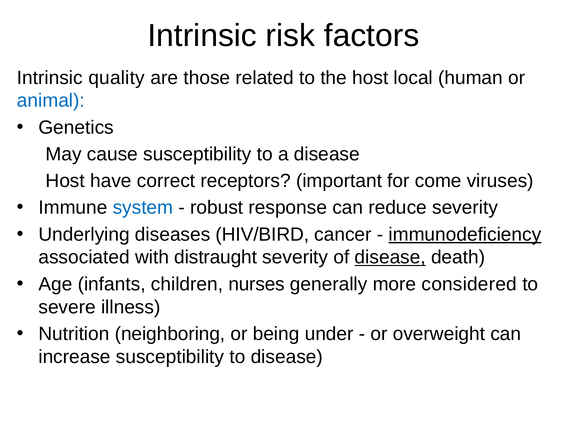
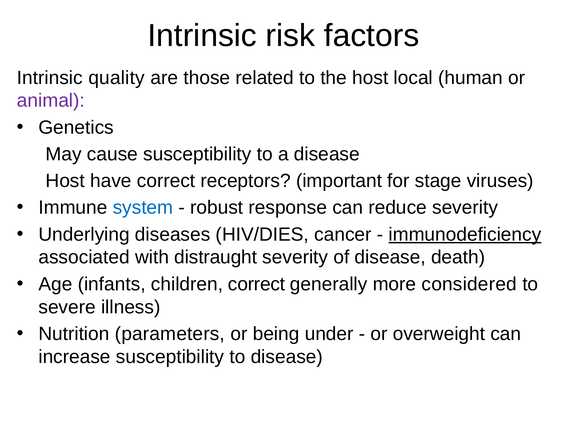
animal colour: blue -> purple
come: come -> stage
HIV/BIRD: HIV/BIRD -> HIV/DIES
disease at (390, 257) underline: present -> none
children nurses: nurses -> correct
neighboring: neighboring -> parameters
